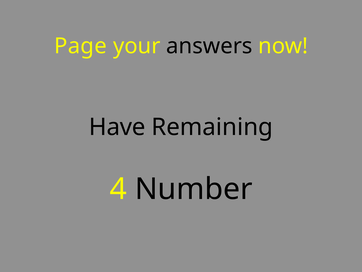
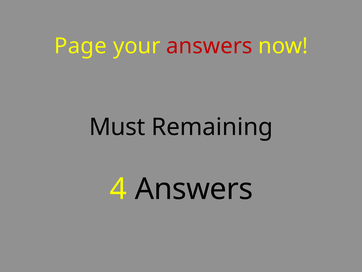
answers at (209, 46) colour: black -> red
Have: Have -> Must
4 Number: Number -> Answers
